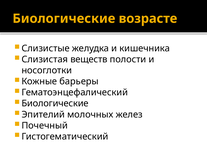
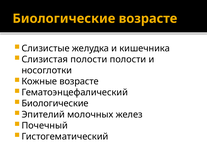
Слизистая веществ: веществ -> полости
Кожные барьеры: барьеры -> возрасте
